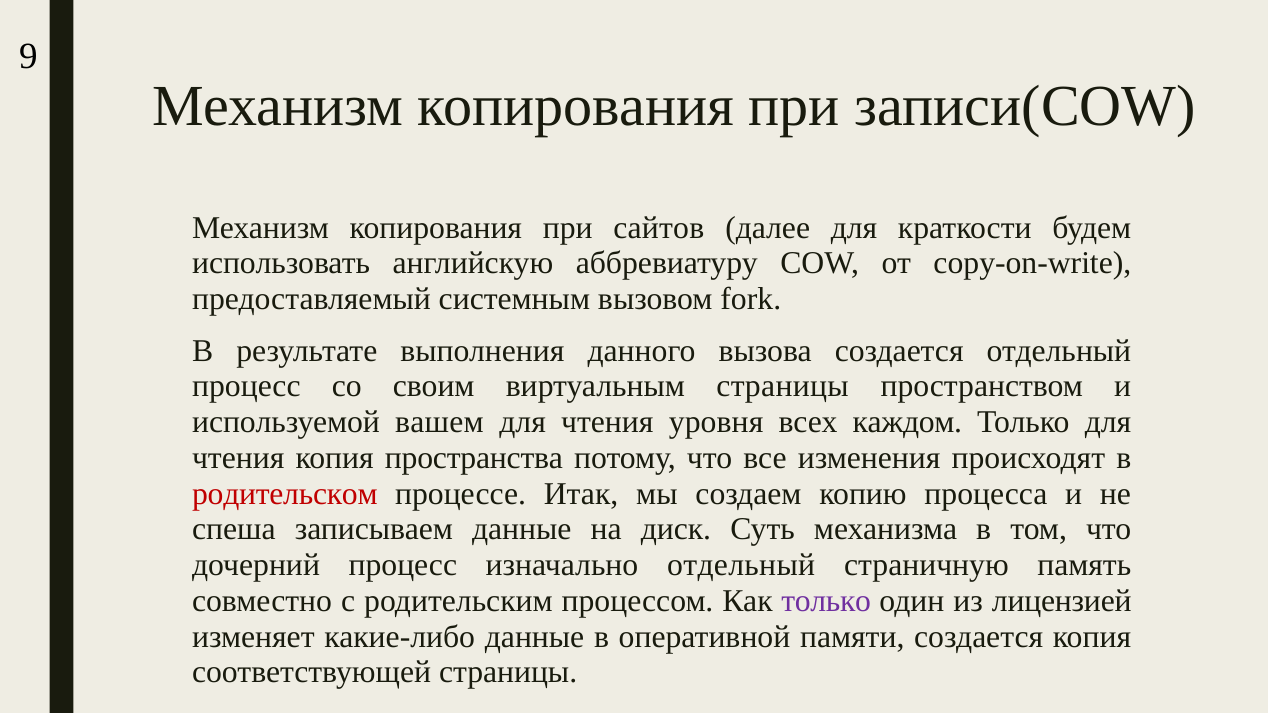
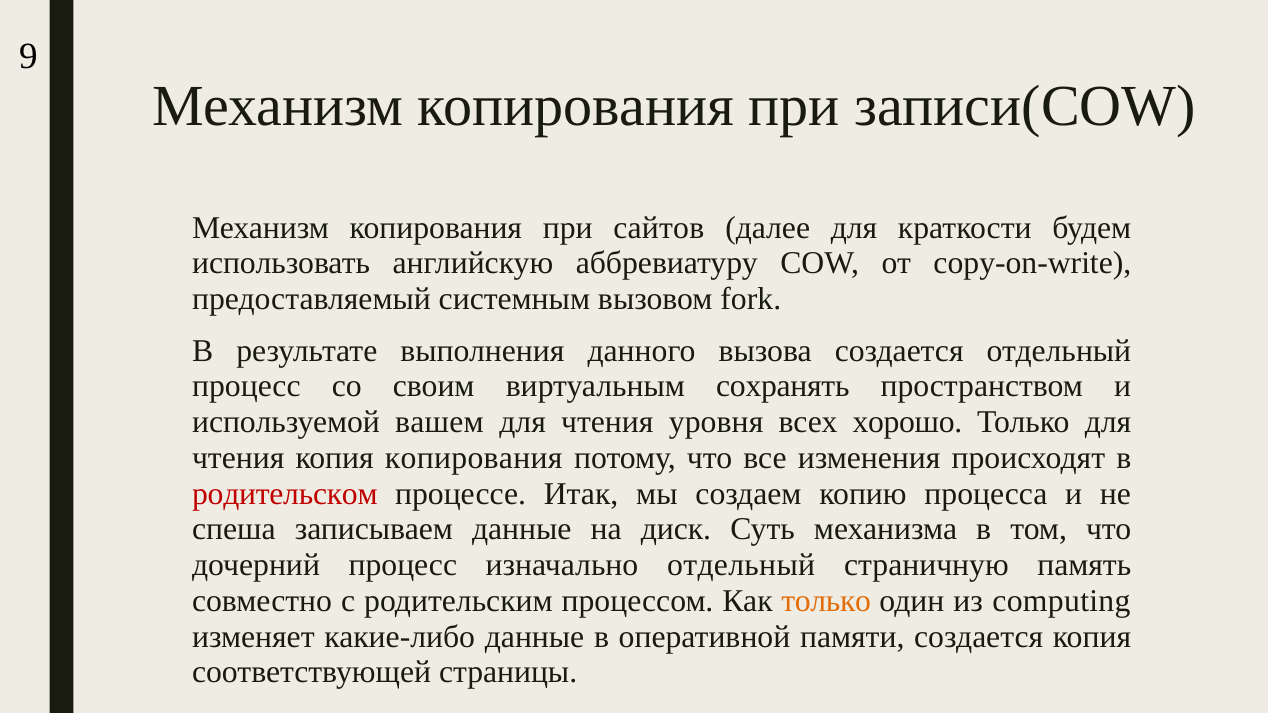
виртуальным страницы: страницы -> сохранять
каждом: каждом -> хорошо
копия пространства: пространства -> копирования
только at (826, 601) colour: purple -> orange
лицензией: лицензией -> computing
